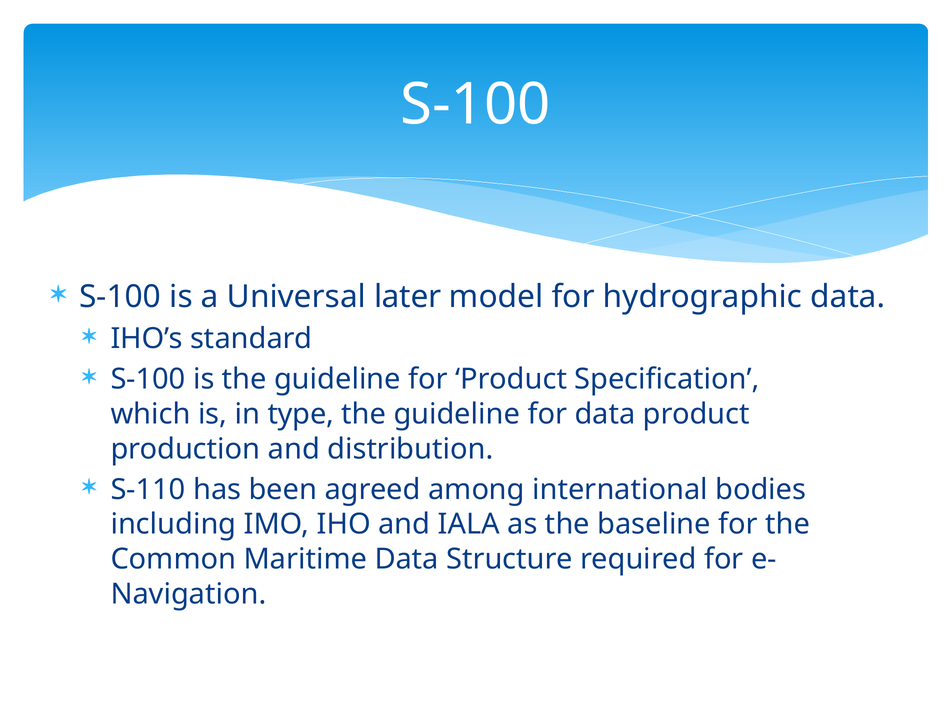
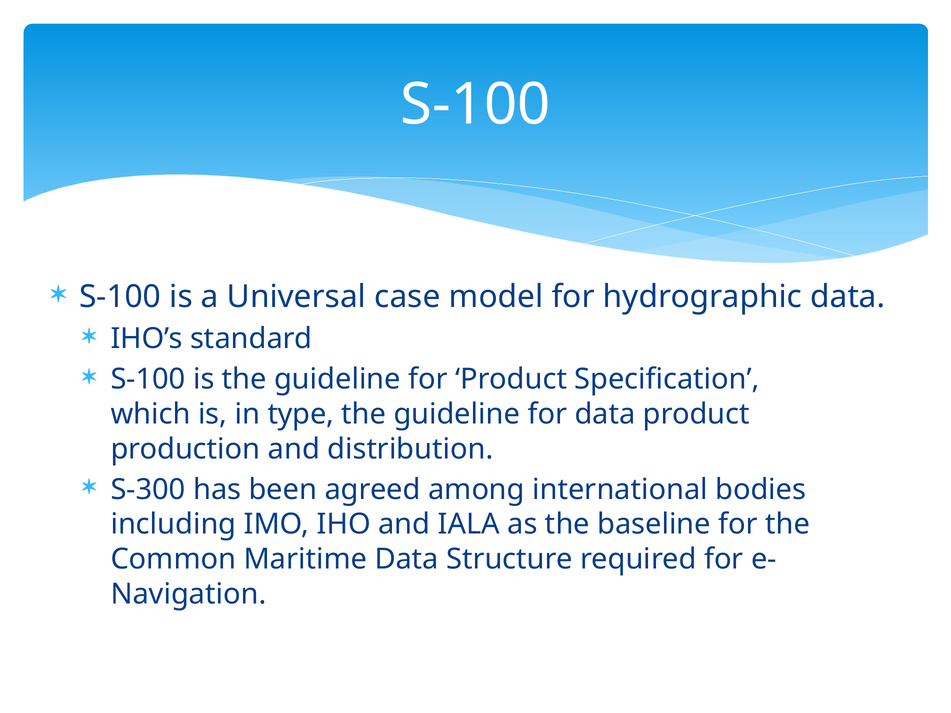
later: later -> case
S-110: S-110 -> S-300
